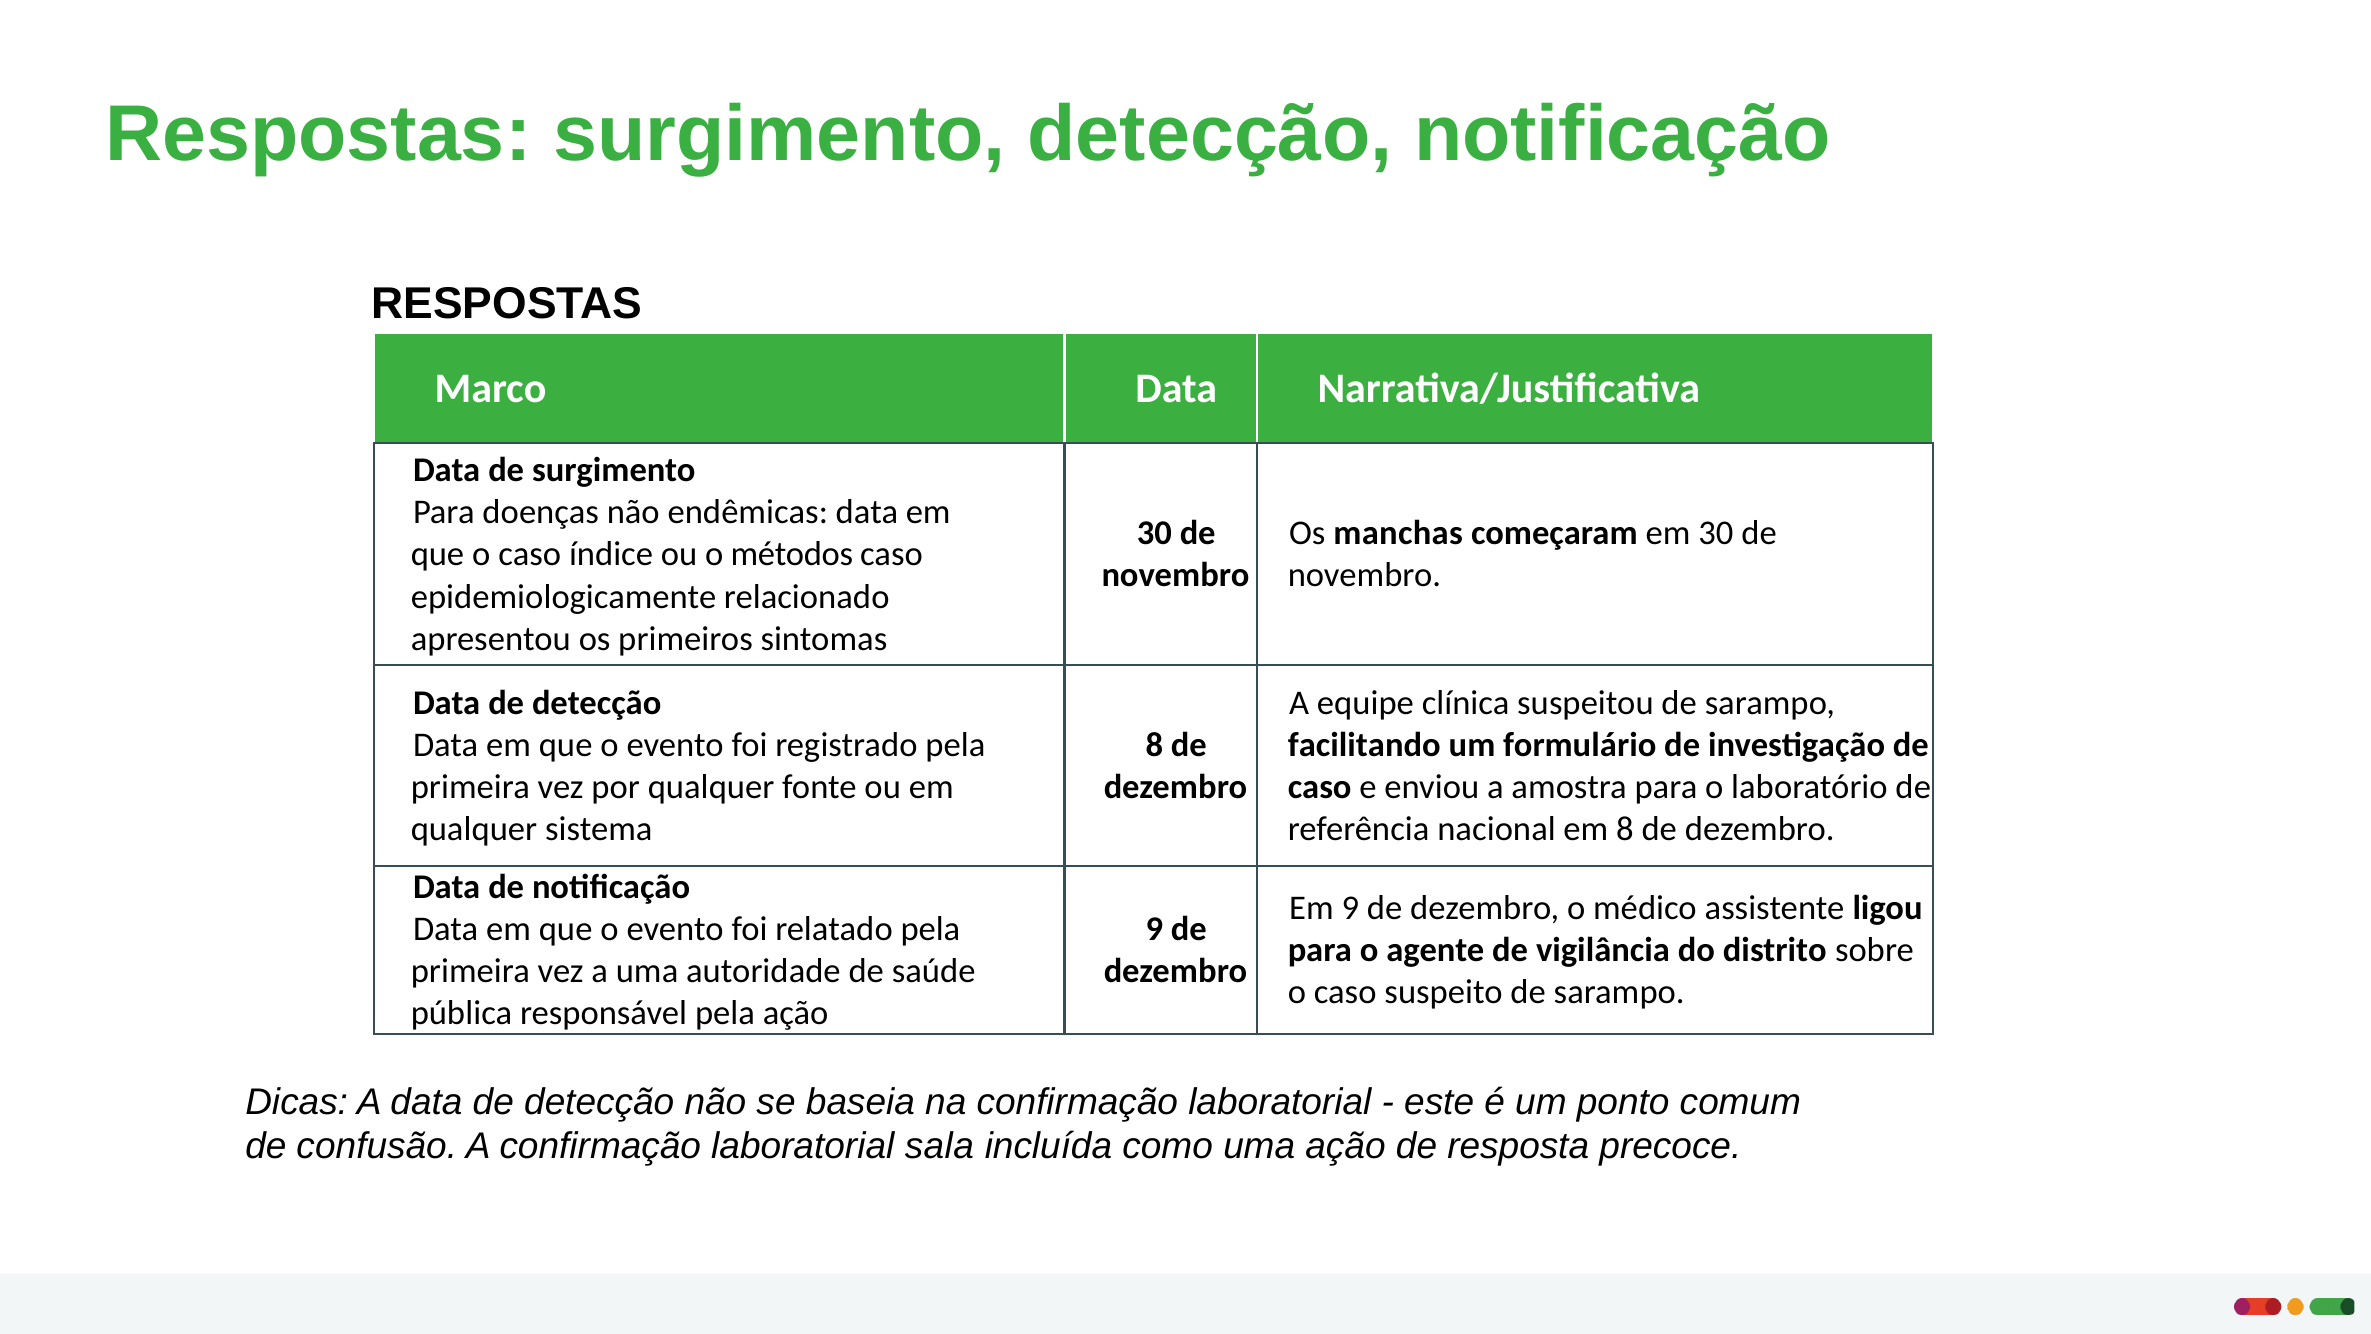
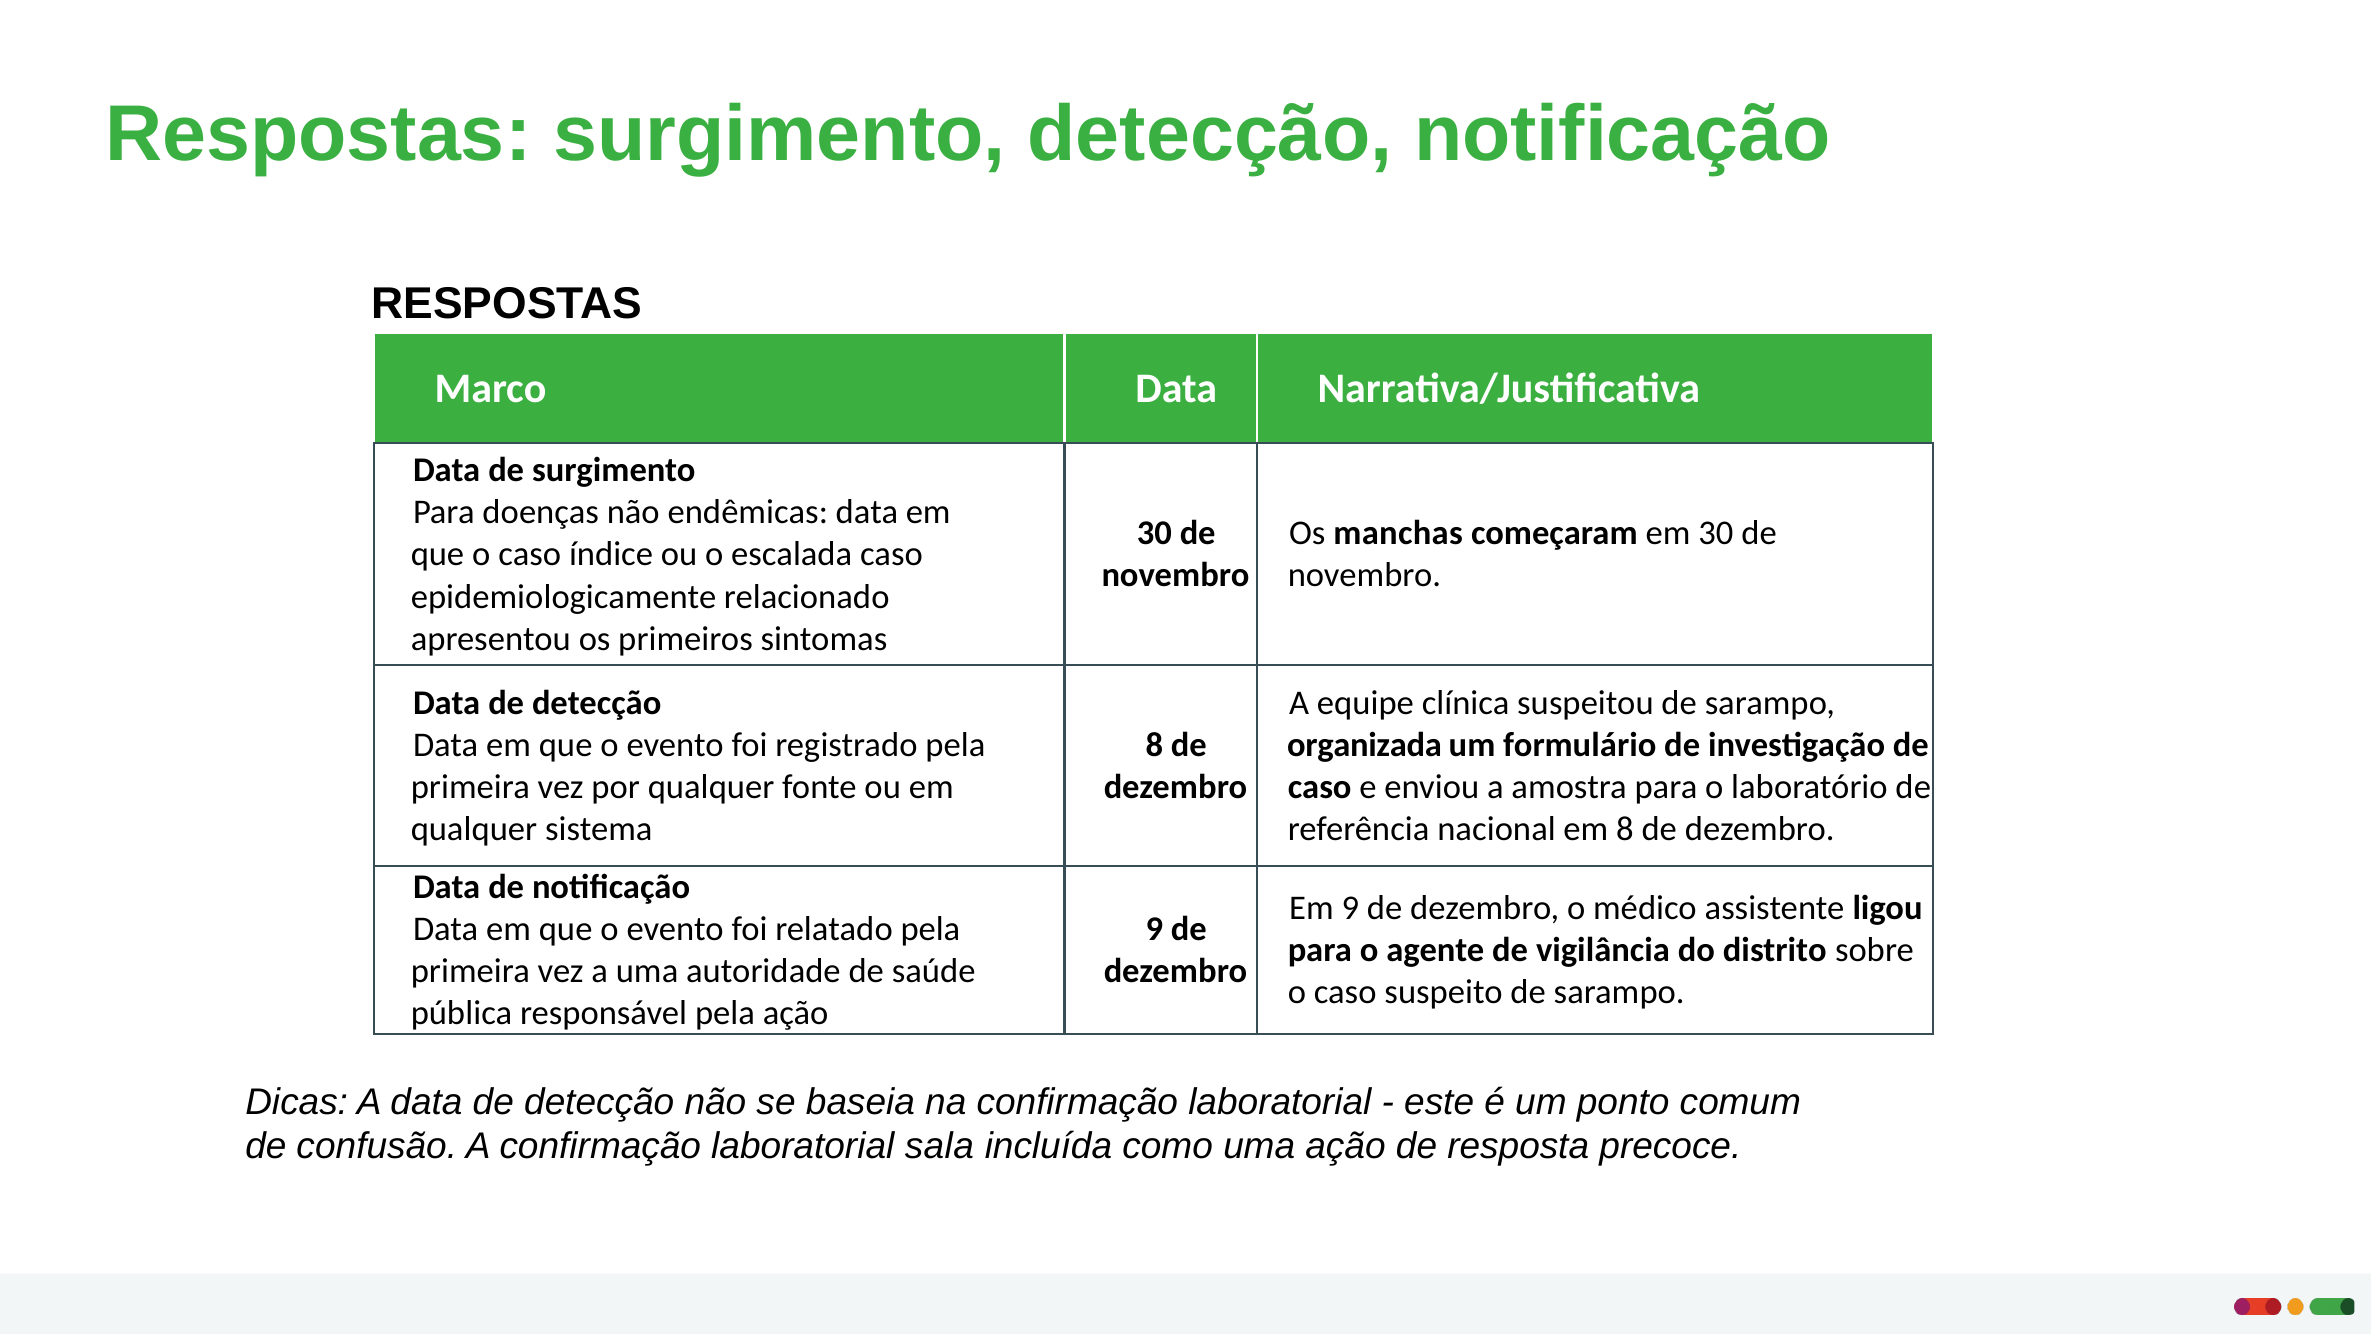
métodos: métodos -> escalada
facilitando: facilitando -> organizada
